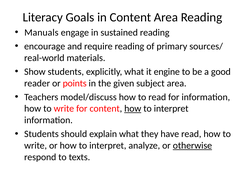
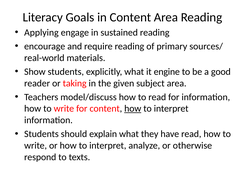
Manuals: Manuals -> Applying
points: points -> taking
otherwise underline: present -> none
